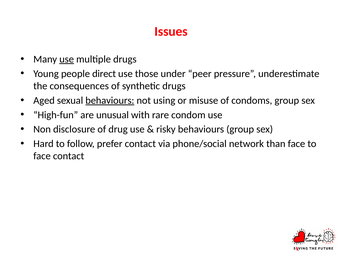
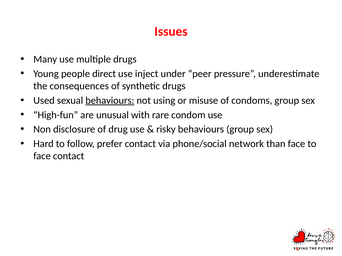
use at (67, 59) underline: present -> none
those: those -> inject
Aged: Aged -> Used
